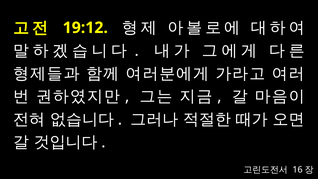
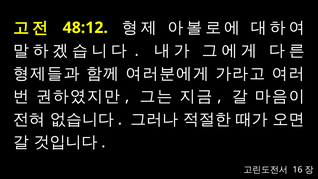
19:12: 19:12 -> 48:12
